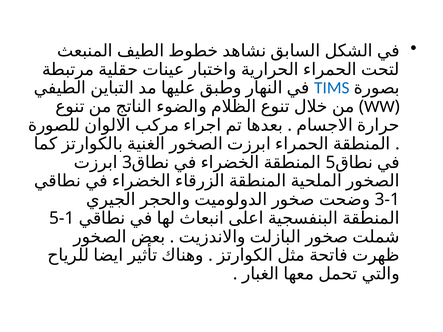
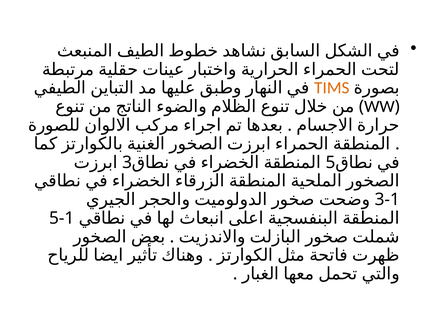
TIMS colour: blue -> orange
